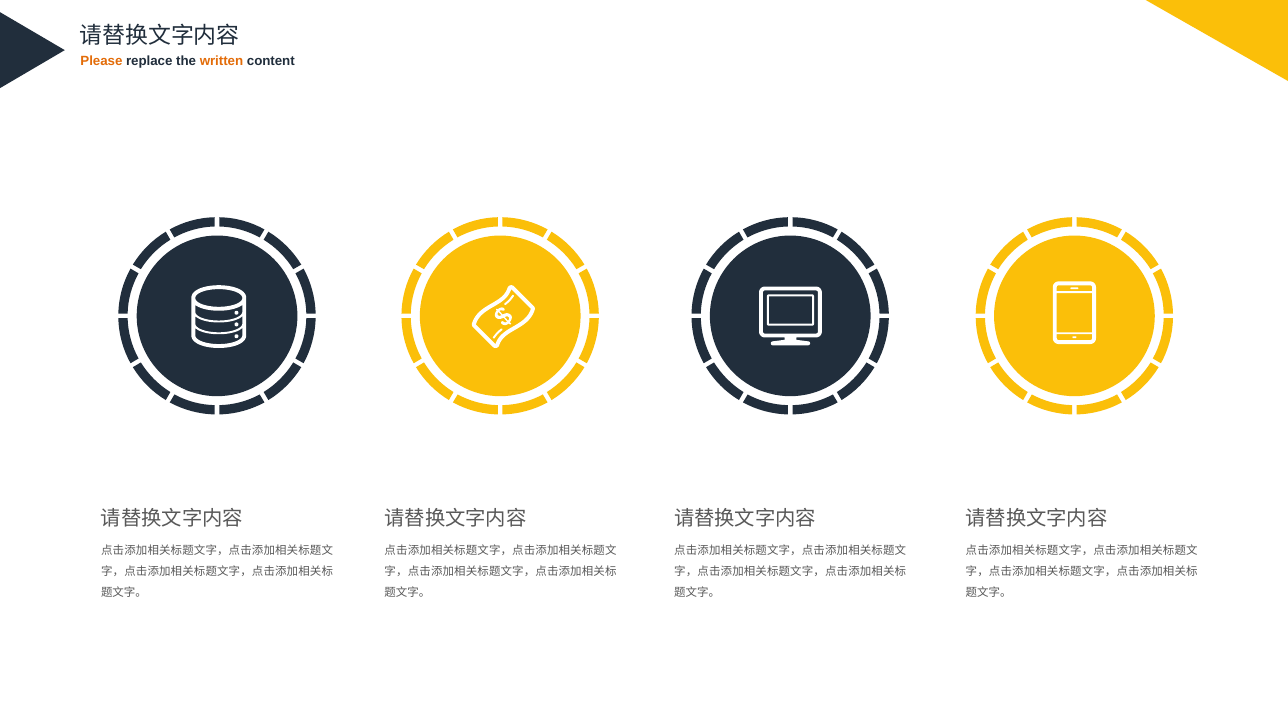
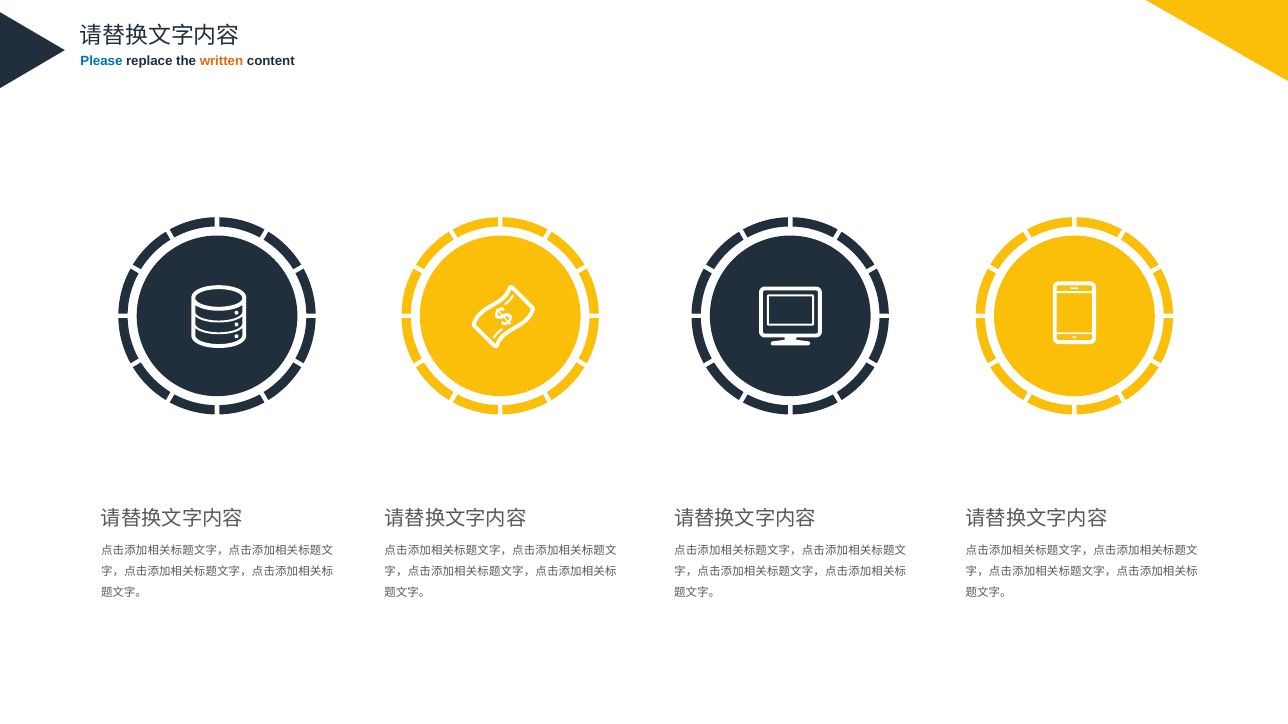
Please colour: orange -> blue
